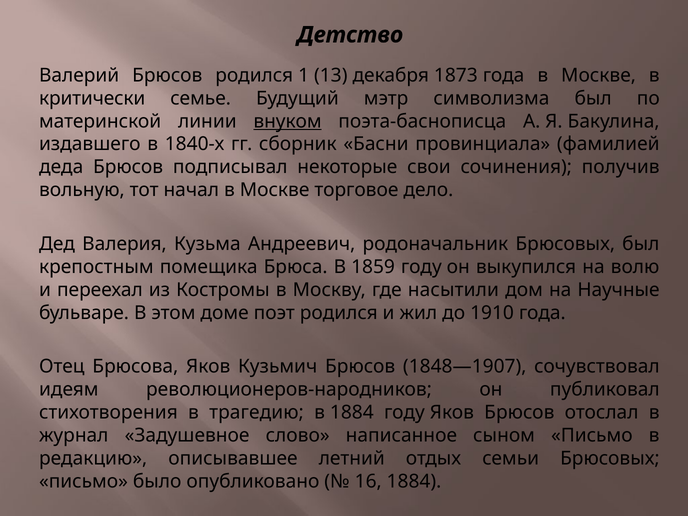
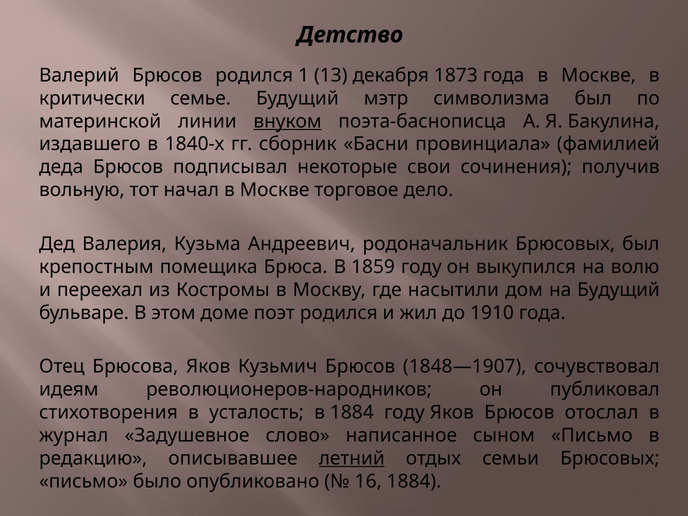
на Научные: Научные -> Будущий
трагедию: трагедию -> усталость
летний underline: none -> present
